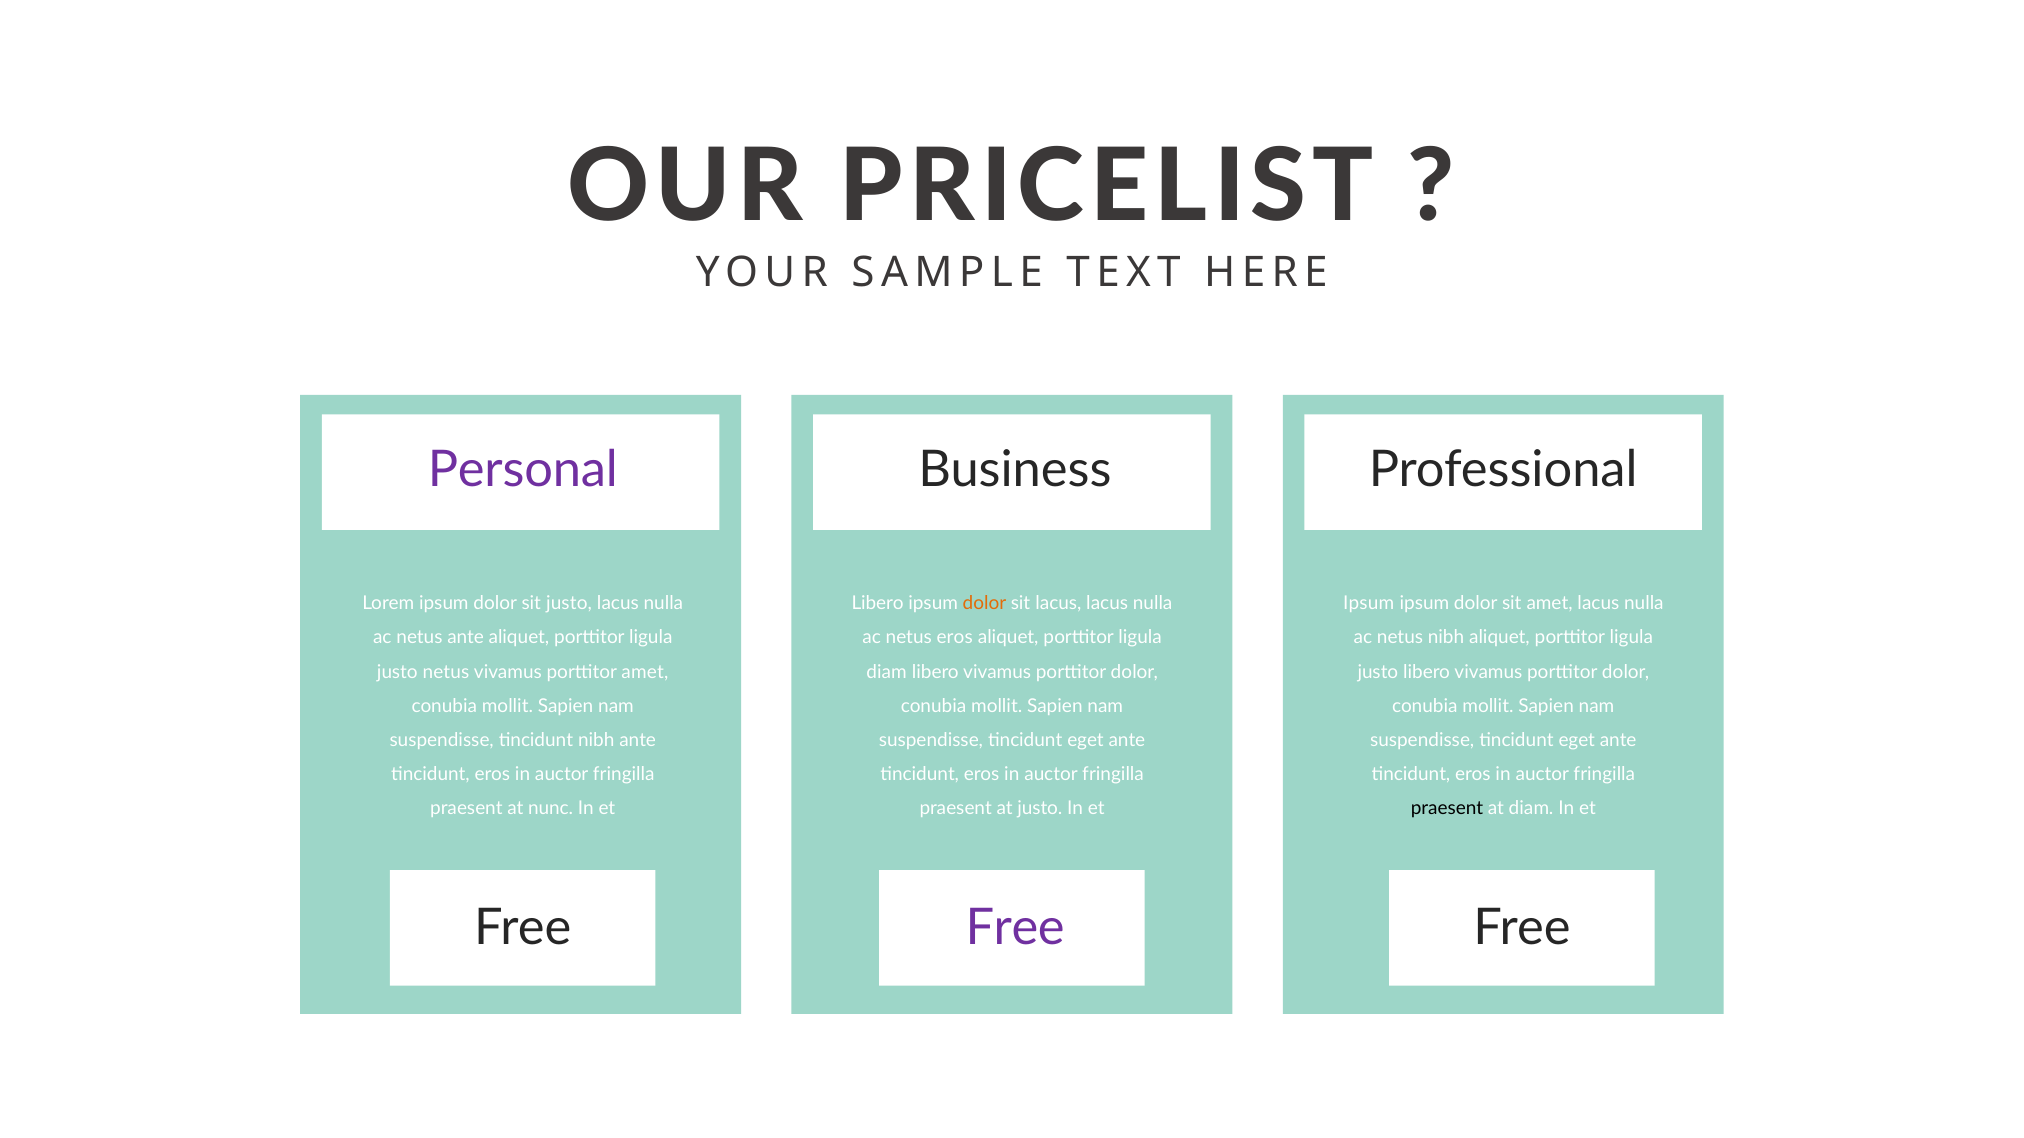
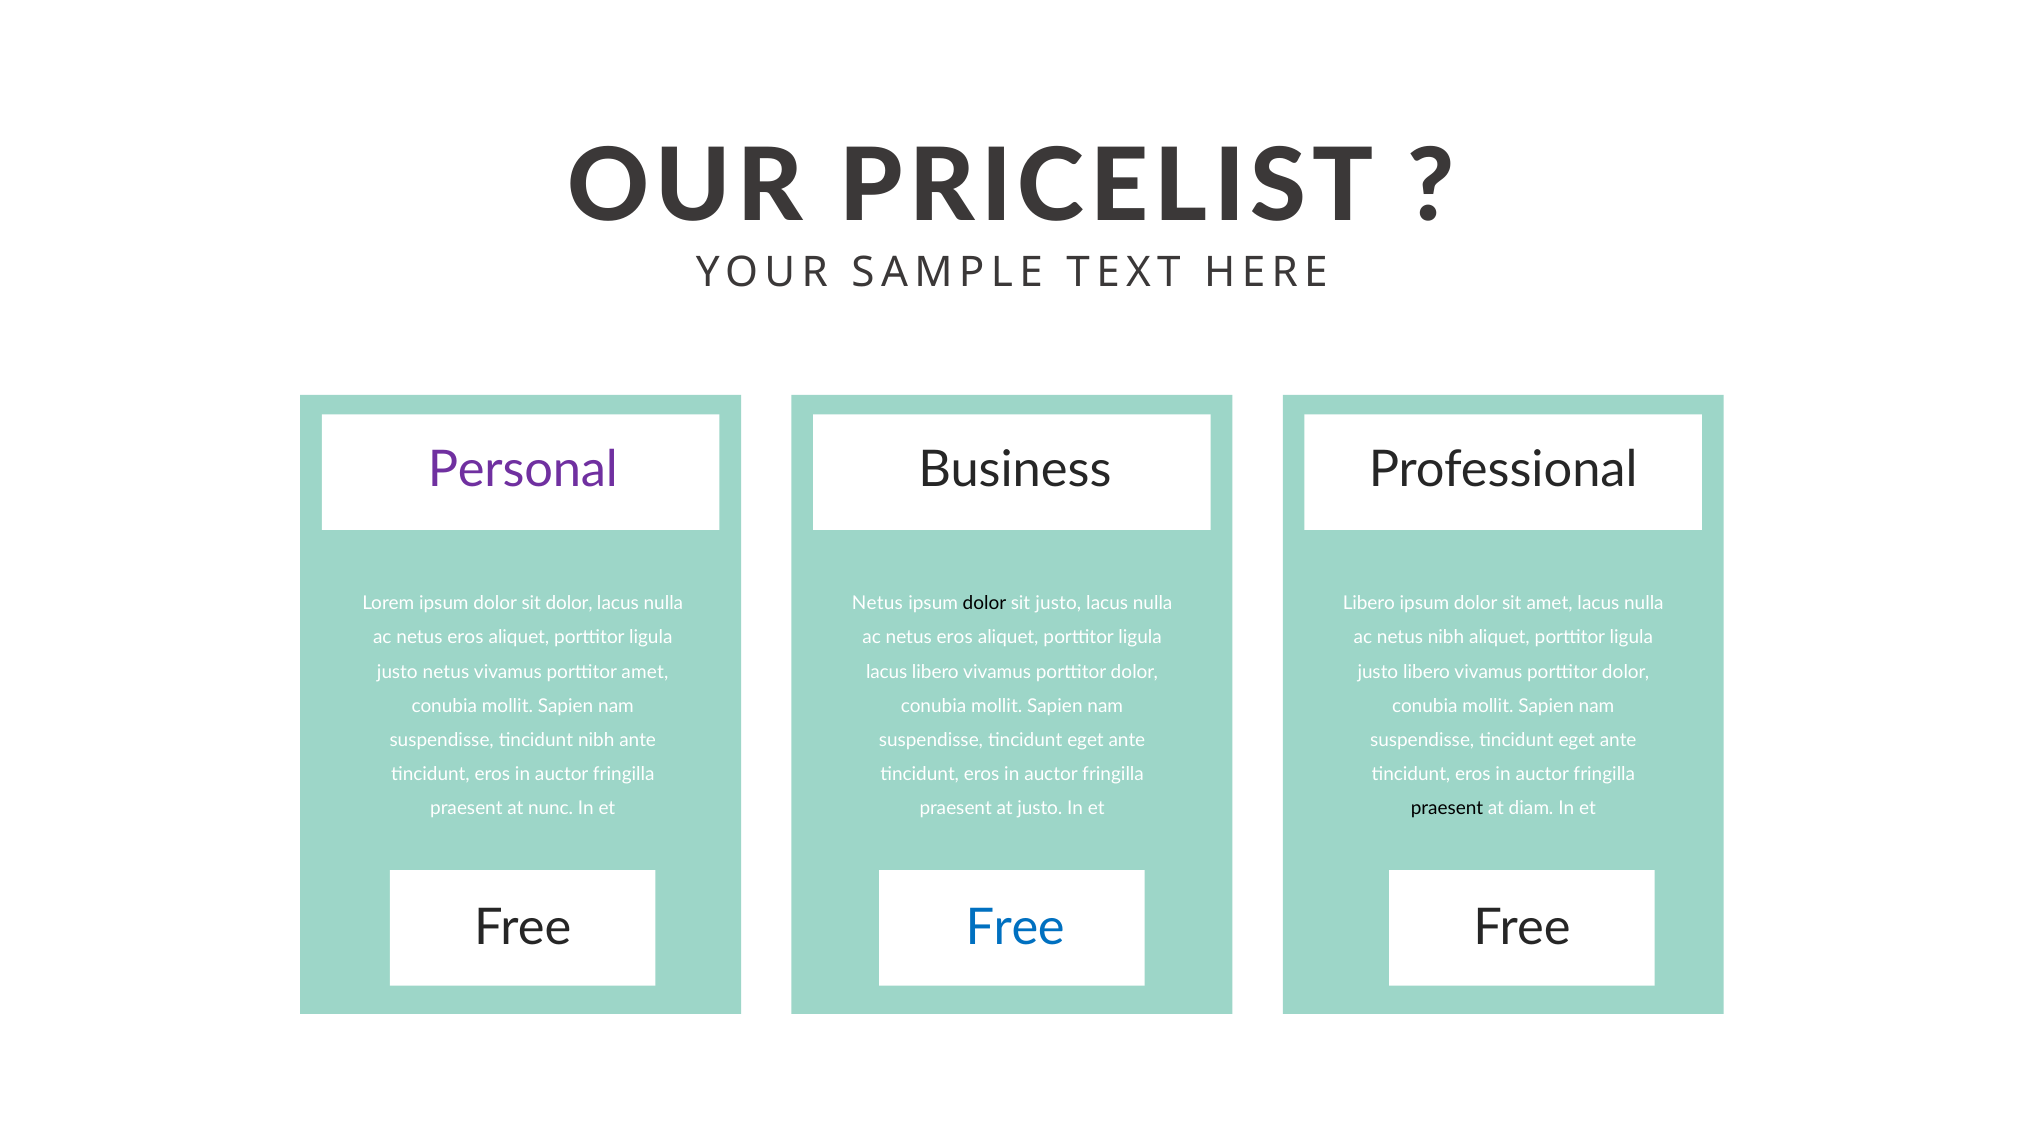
sit justo: justo -> dolor
Libero at (878, 604): Libero -> Netus
dolor at (985, 604) colour: orange -> black
sit lacus: lacus -> justo
Ipsum at (1369, 604): Ipsum -> Libero
ante at (466, 638): ante -> eros
diam at (887, 672): diam -> lacus
Free at (1015, 929) colour: purple -> blue
